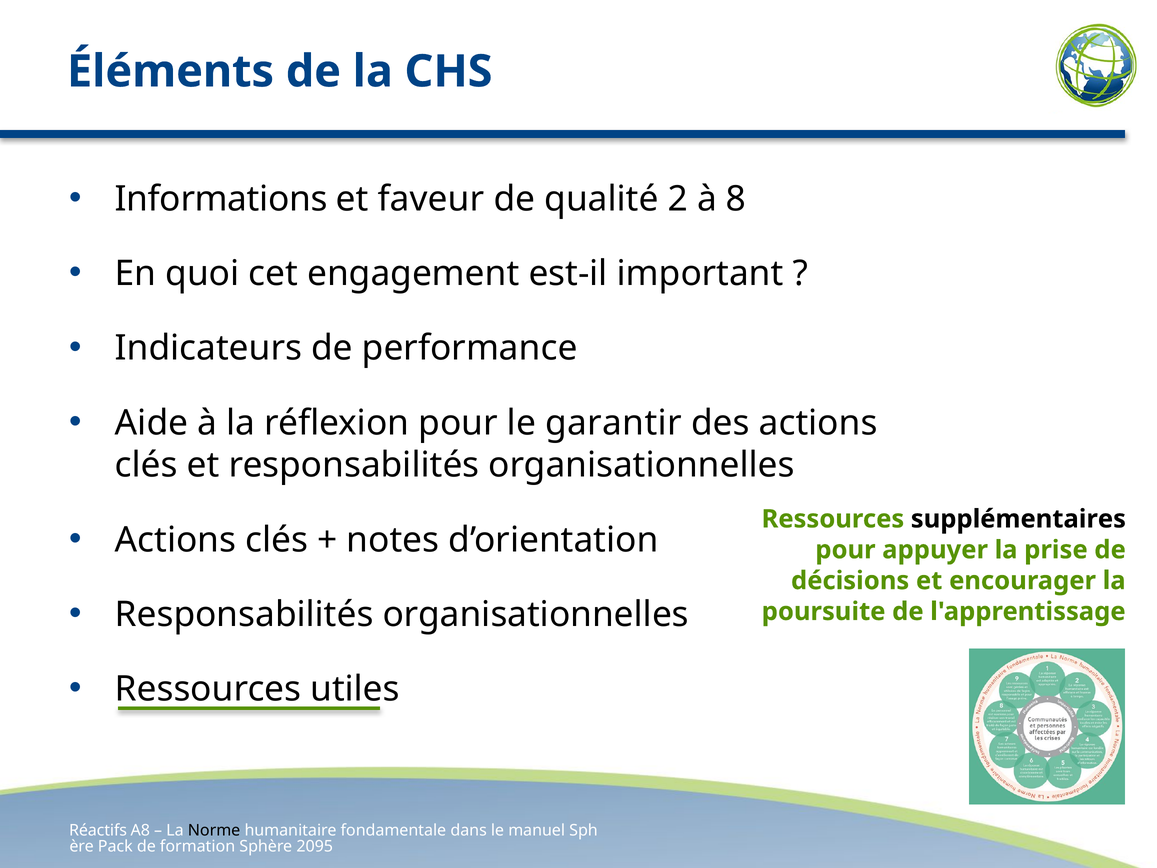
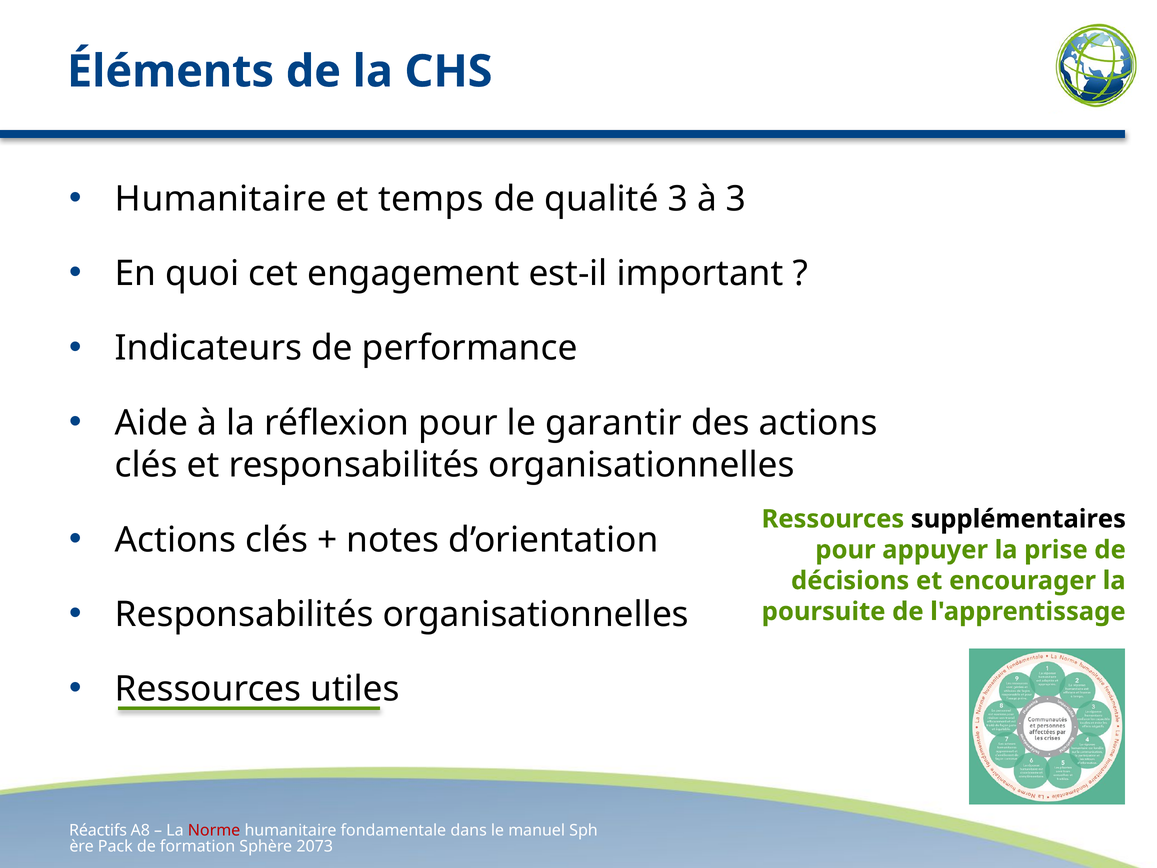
Informations at (221, 199): Informations -> Humanitaire
faveur: faveur -> temps
qualité 2: 2 -> 3
à 8: 8 -> 3
Norme colour: black -> red
2095: 2095 -> 2073
